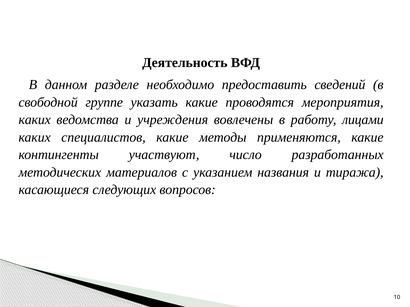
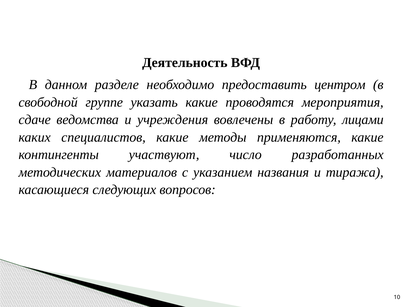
сведений: сведений -> центром
каких at (35, 120): каких -> сдаче
